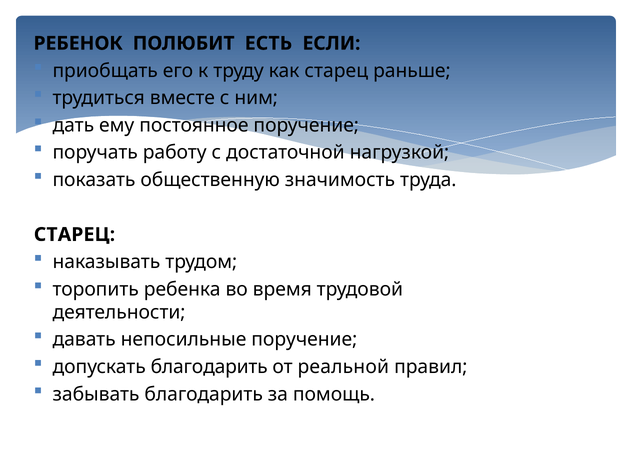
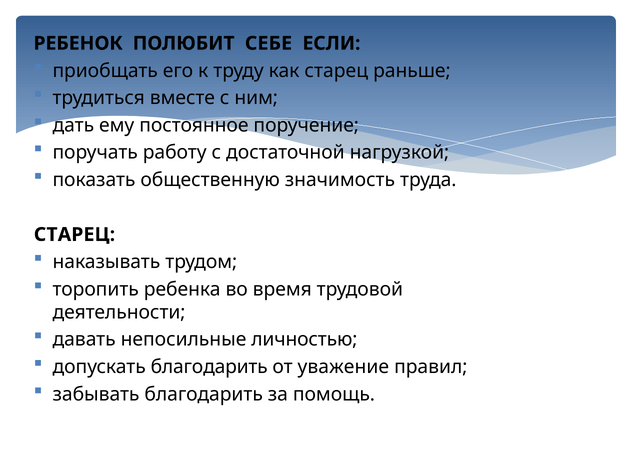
ЕСТЬ: ЕСТЬ -> СЕБЕ
непосильные поручение: поручение -> личностью
реальной: реальной -> уважение
